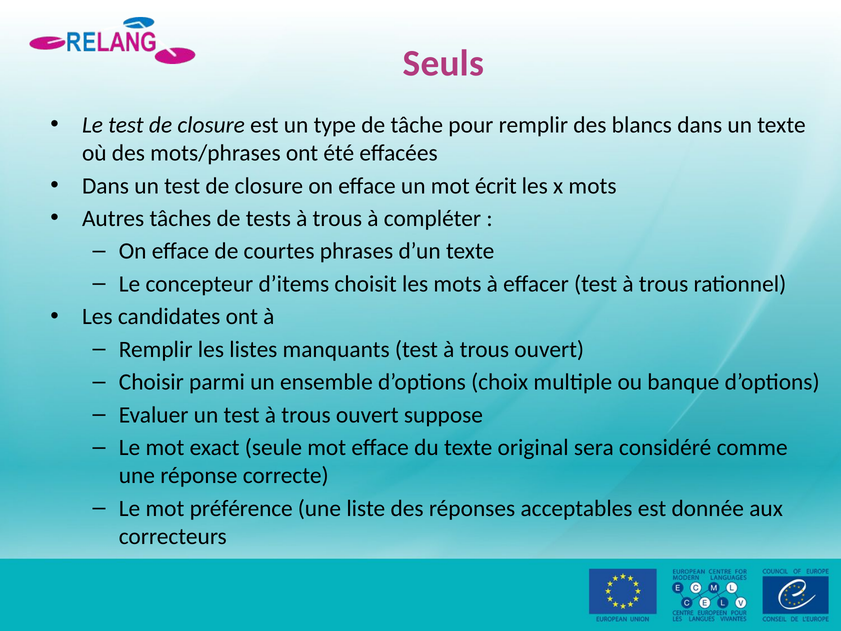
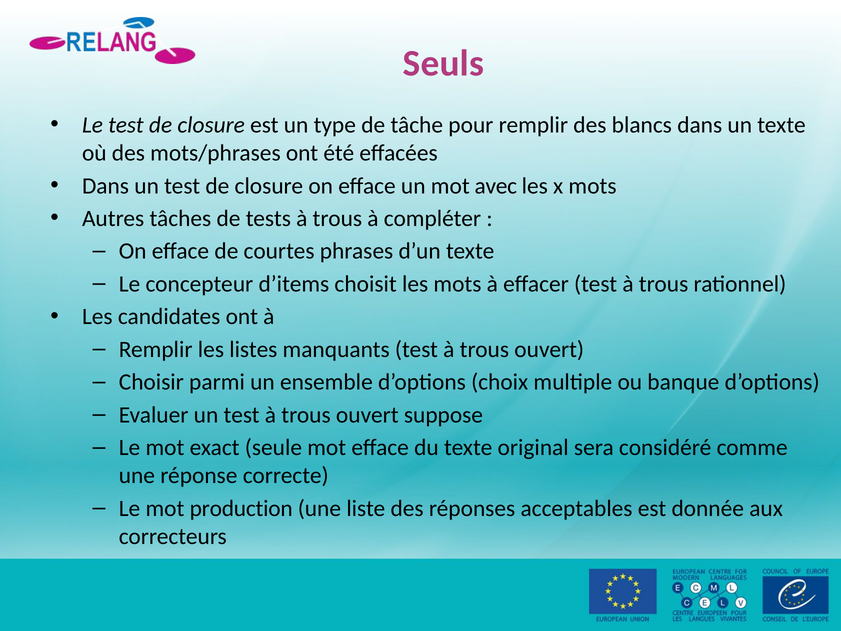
écrit: écrit -> avec
préférence: préférence -> production
